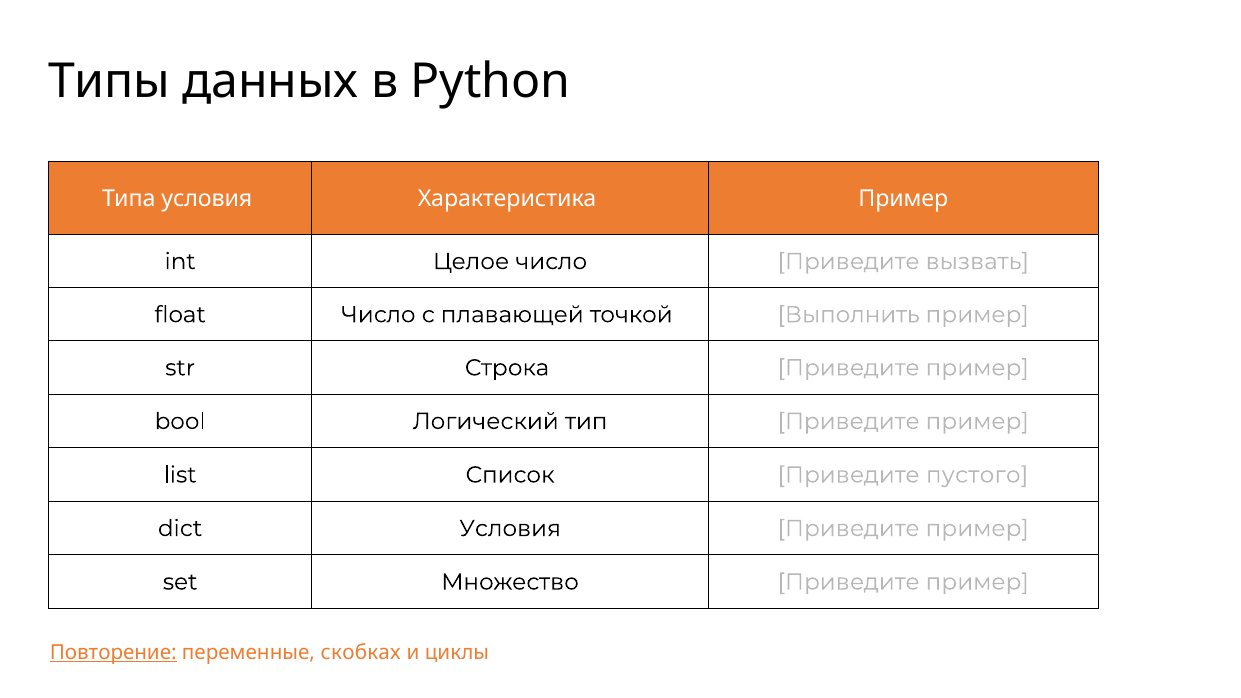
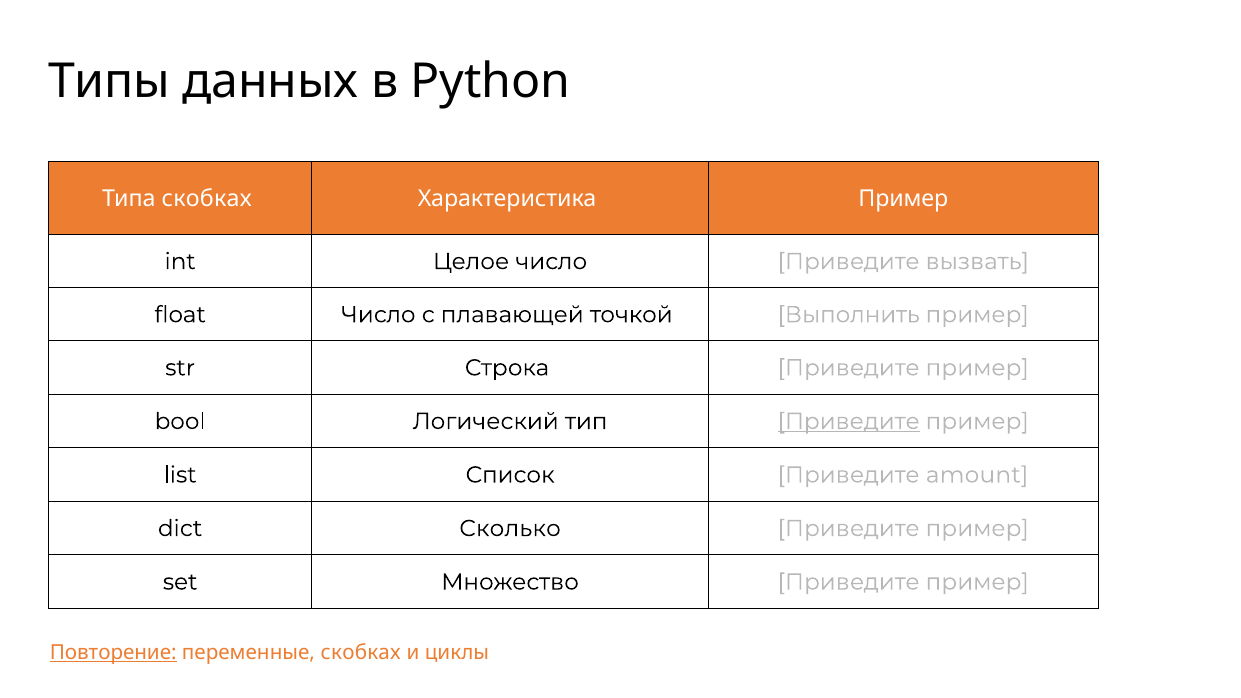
Типа условия: условия -> скобках
Приведите at (849, 421) underline: none -> present
пустого: пустого -> amount
dict Условия: Условия -> Сколько
